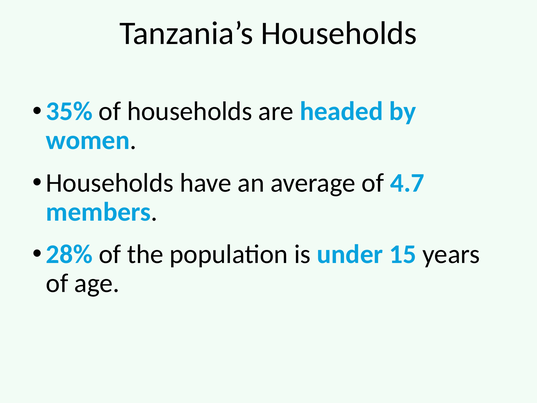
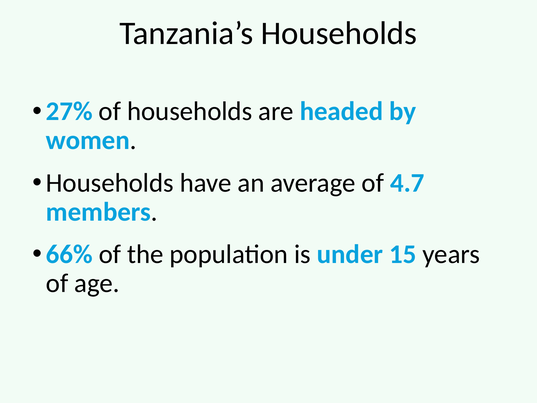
35%: 35% -> 27%
28%: 28% -> 66%
